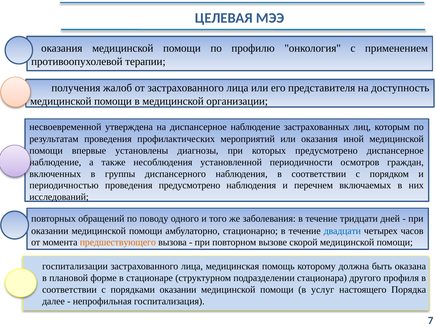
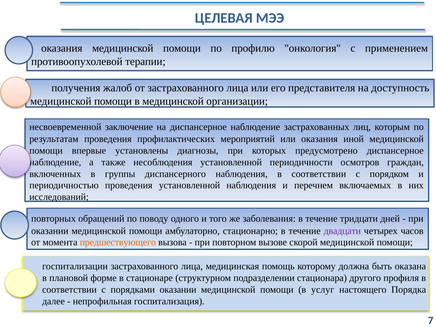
утверждена: утверждена -> заключение
проведения предусмотрено: предусмотрено -> установленной
двадцати colour: blue -> purple
